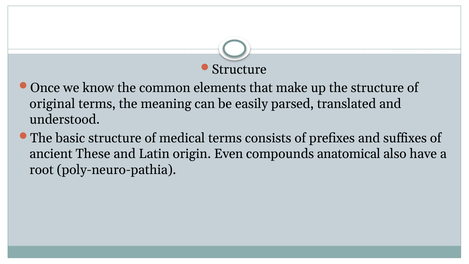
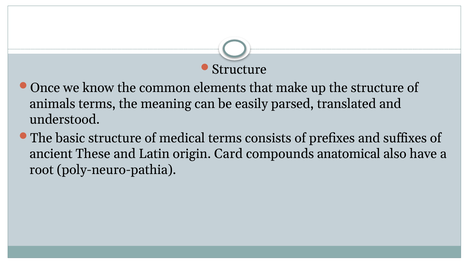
original: original -> animals
Even: Even -> Card
